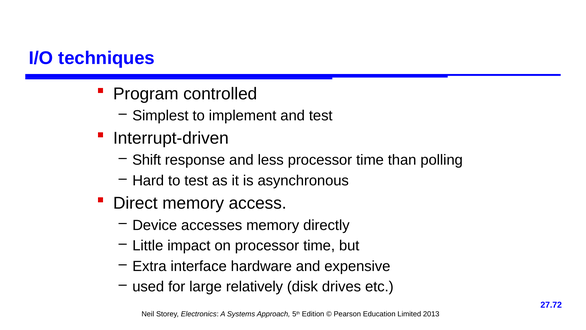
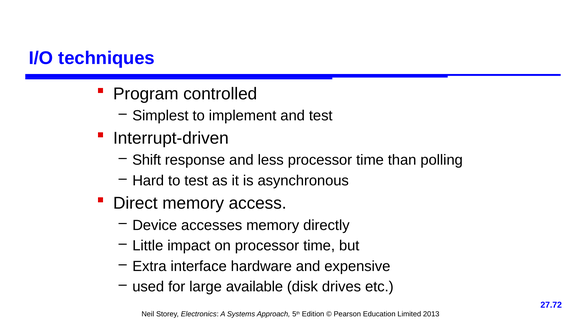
relatively: relatively -> available
